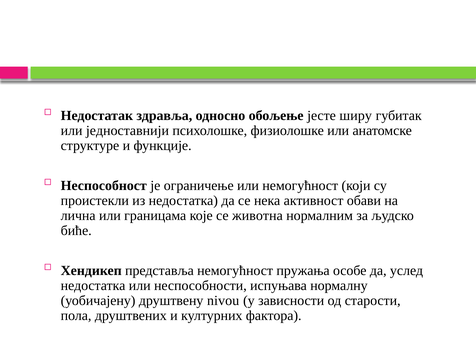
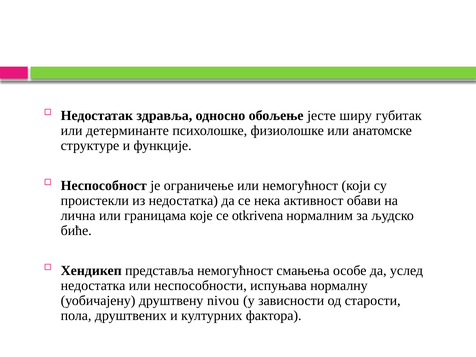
једноставнији: једноставнији -> детерминанте
животна: животна -> otkrivena
пружања: пружања -> смањења
